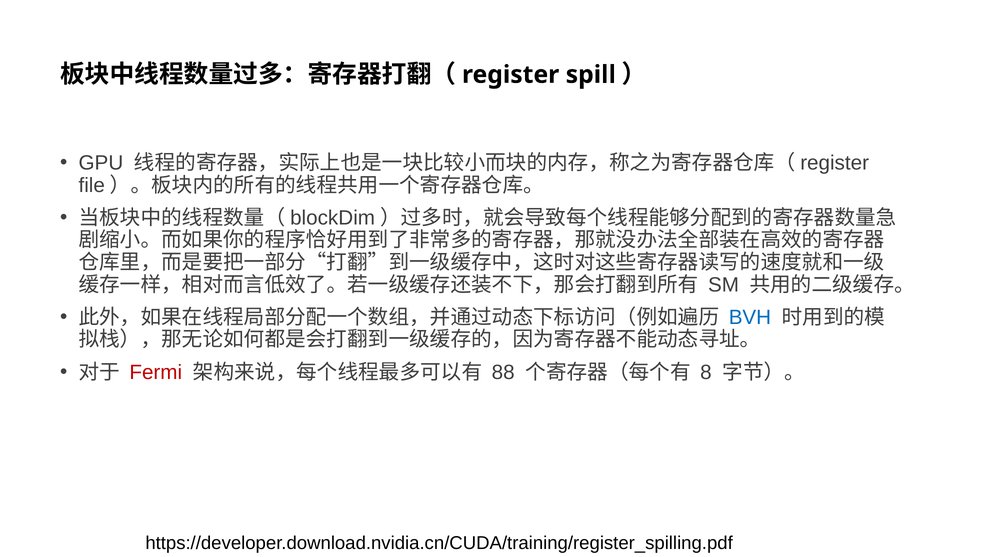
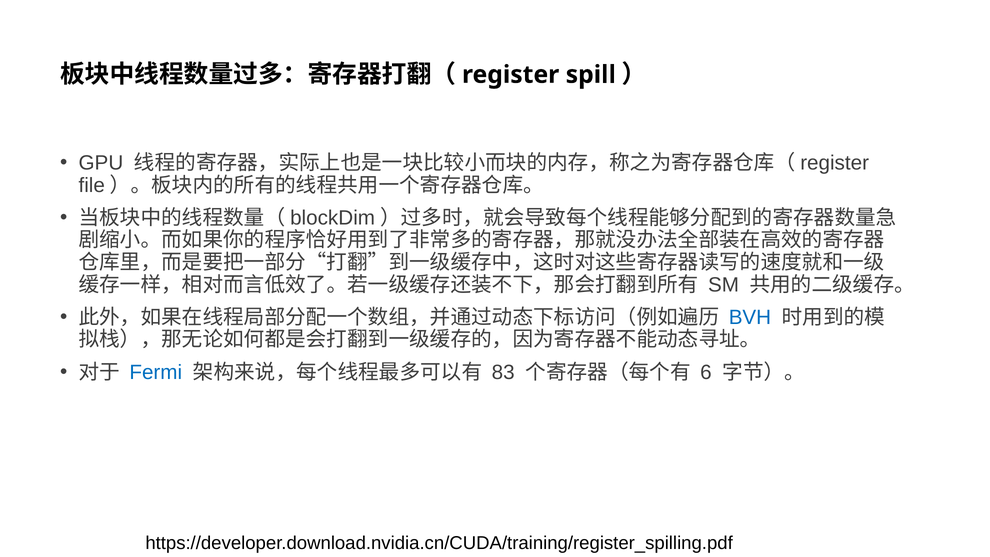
Fermi colour: red -> blue
88: 88 -> 83
8: 8 -> 6
